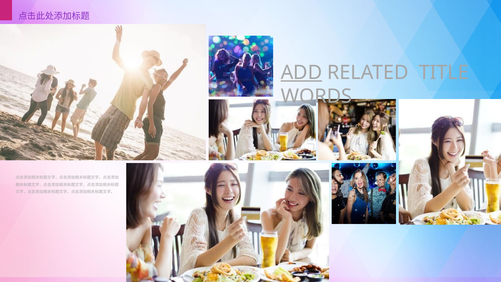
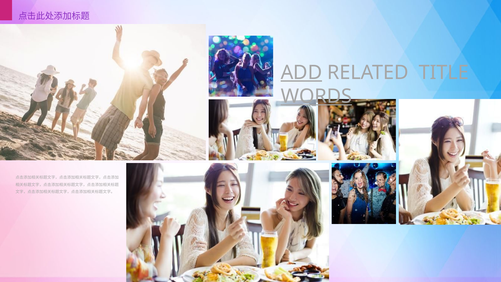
WORDS underline: none -> present
